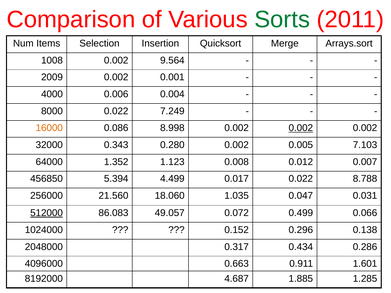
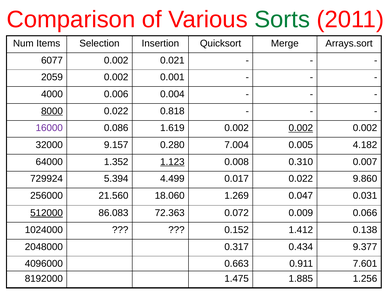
1008: 1008 -> 6077
9.564: 9.564 -> 0.021
2009: 2009 -> 2059
8000 underline: none -> present
7.249: 7.249 -> 0.818
16000 colour: orange -> purple
8.998: 8.998 -> 1.619
0.343: 0.343 -> 9.157
0.280 0.002: 0.002 -> 7.004
7.103: 7.103 -> 4.182
1.123 underline: none -> present
0.012: 0.012 -> 0.310
456850: 456850 -> 729924
8.788: 8.788 -> 9.860
1.035: 1.035 -> 1.269
49.057: 49.057 -> 72.363
0.499: 0.499 -> 0.009
0.296: 0.296 -> 1.412
0.286: 0.286 -> 9.377
1.601: 1.601 -> 7.601
4.687: 4.687 -> 1.475
1.285: 1.285 -> 1.256
